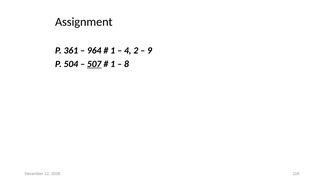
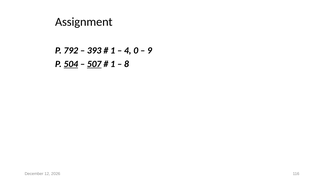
361: 361 -> 792
964: 964 -> 393
2: 2 -> 0
504 underline: none -> present
